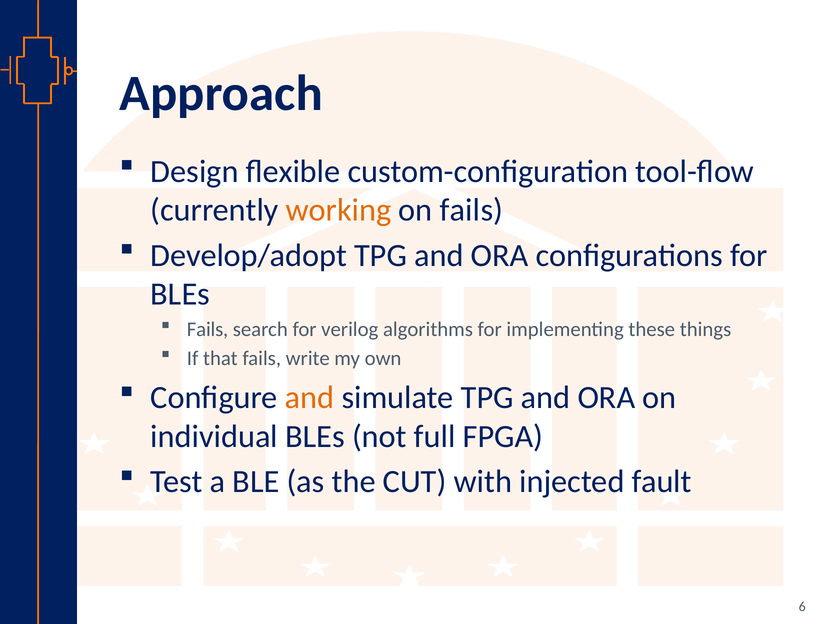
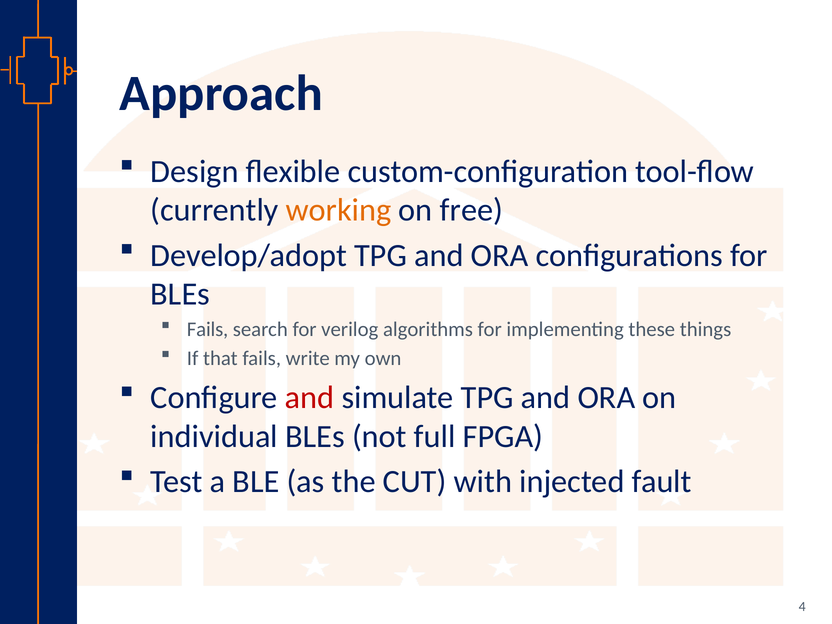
on fails: fails -> free
and at (310, 398) colour: orange -> red
6: 6 -> 4
